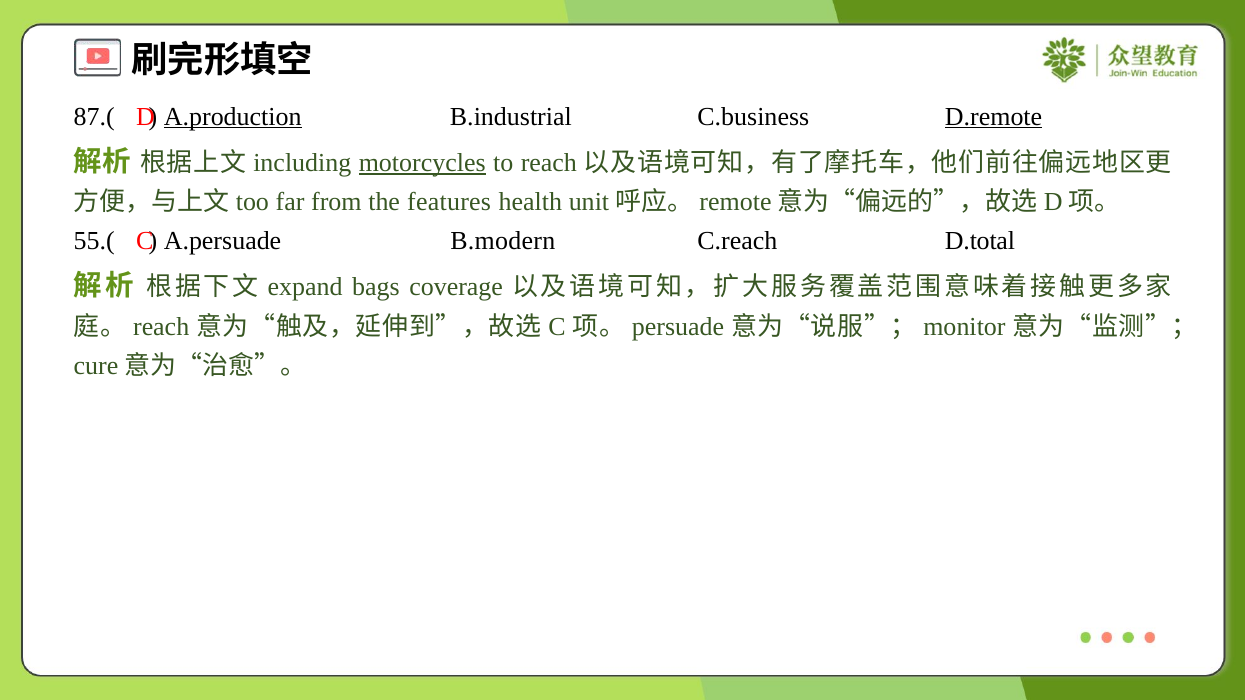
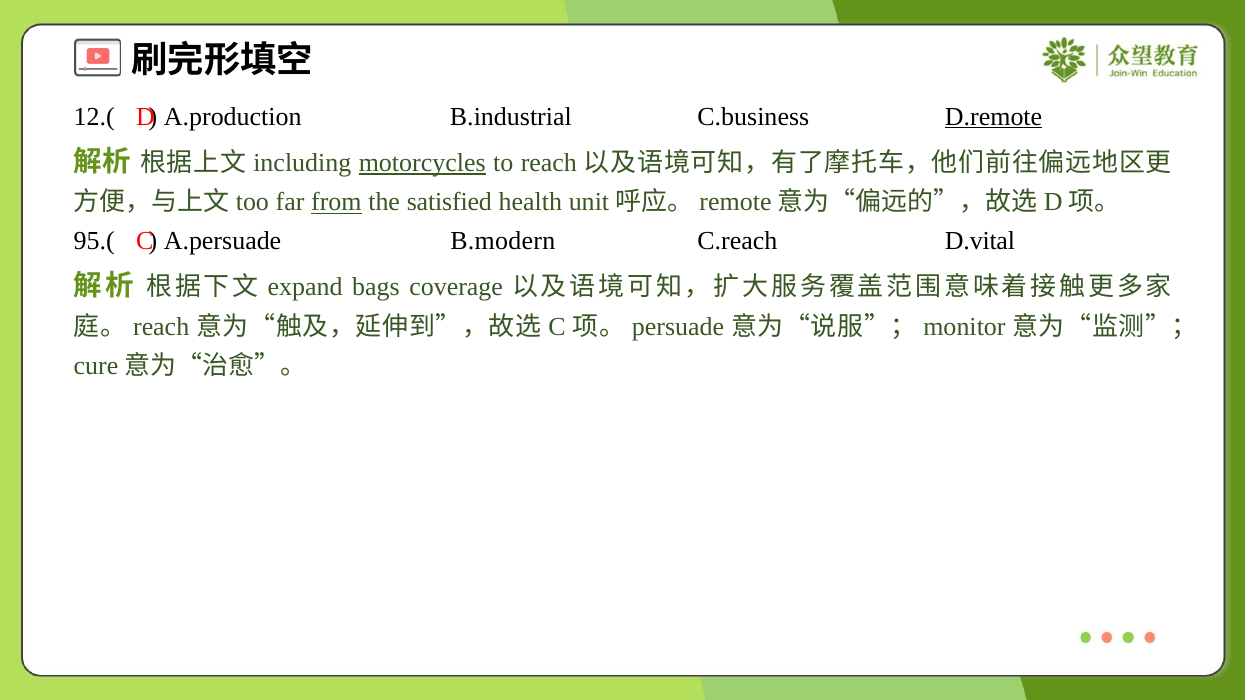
87.(: 87.( -> 12.(
A.production underline: present -> none
from underline: none -> present
features: features -> satisfied
55.(: 55.( -> 95.(
D.total: D.total -> D.vital
